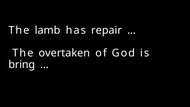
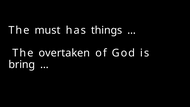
lamb: lamb -> must
repair: repair -> things
